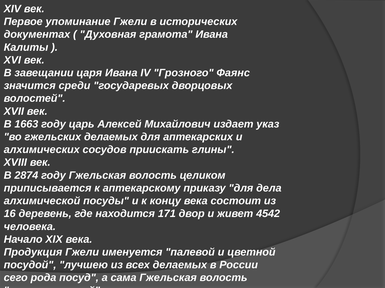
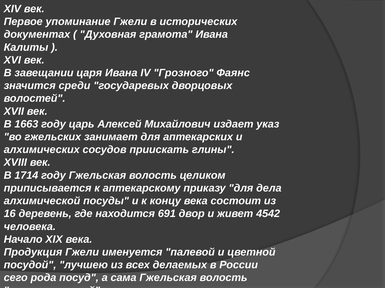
гжельских делаемых: делаемых -> занимает
2874: 2874 -> 1714
171: 171 -> 691
